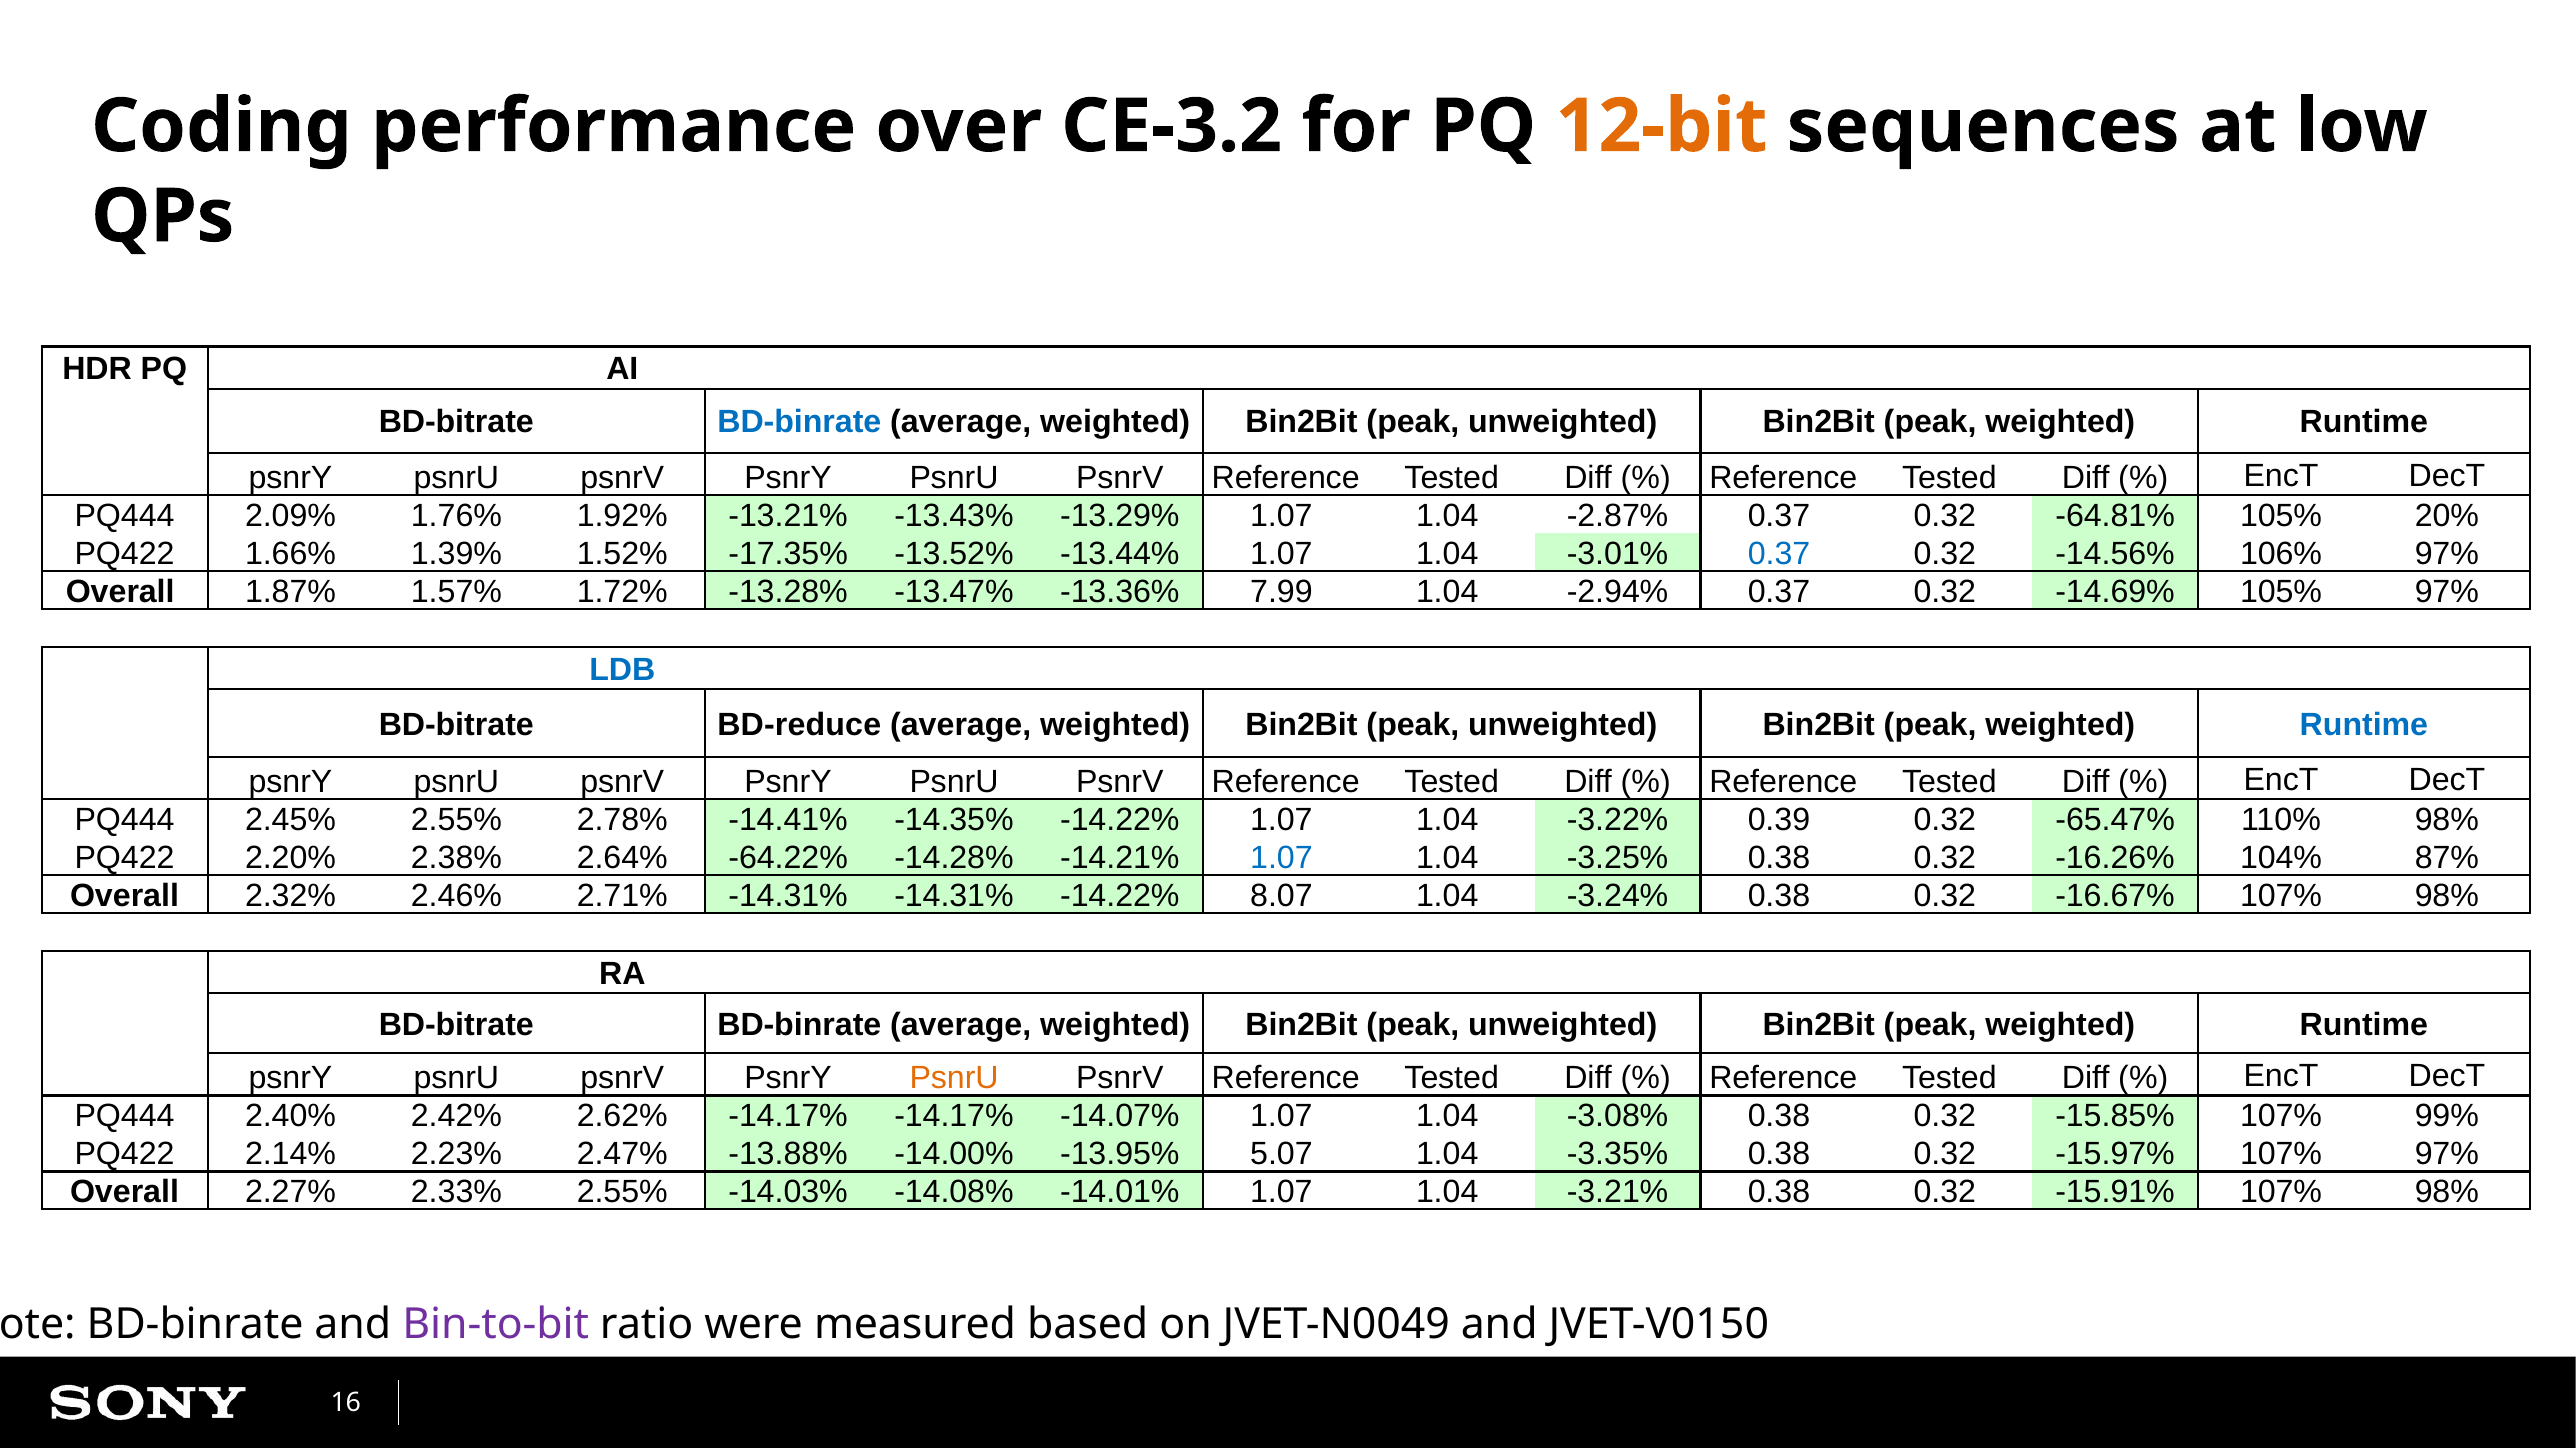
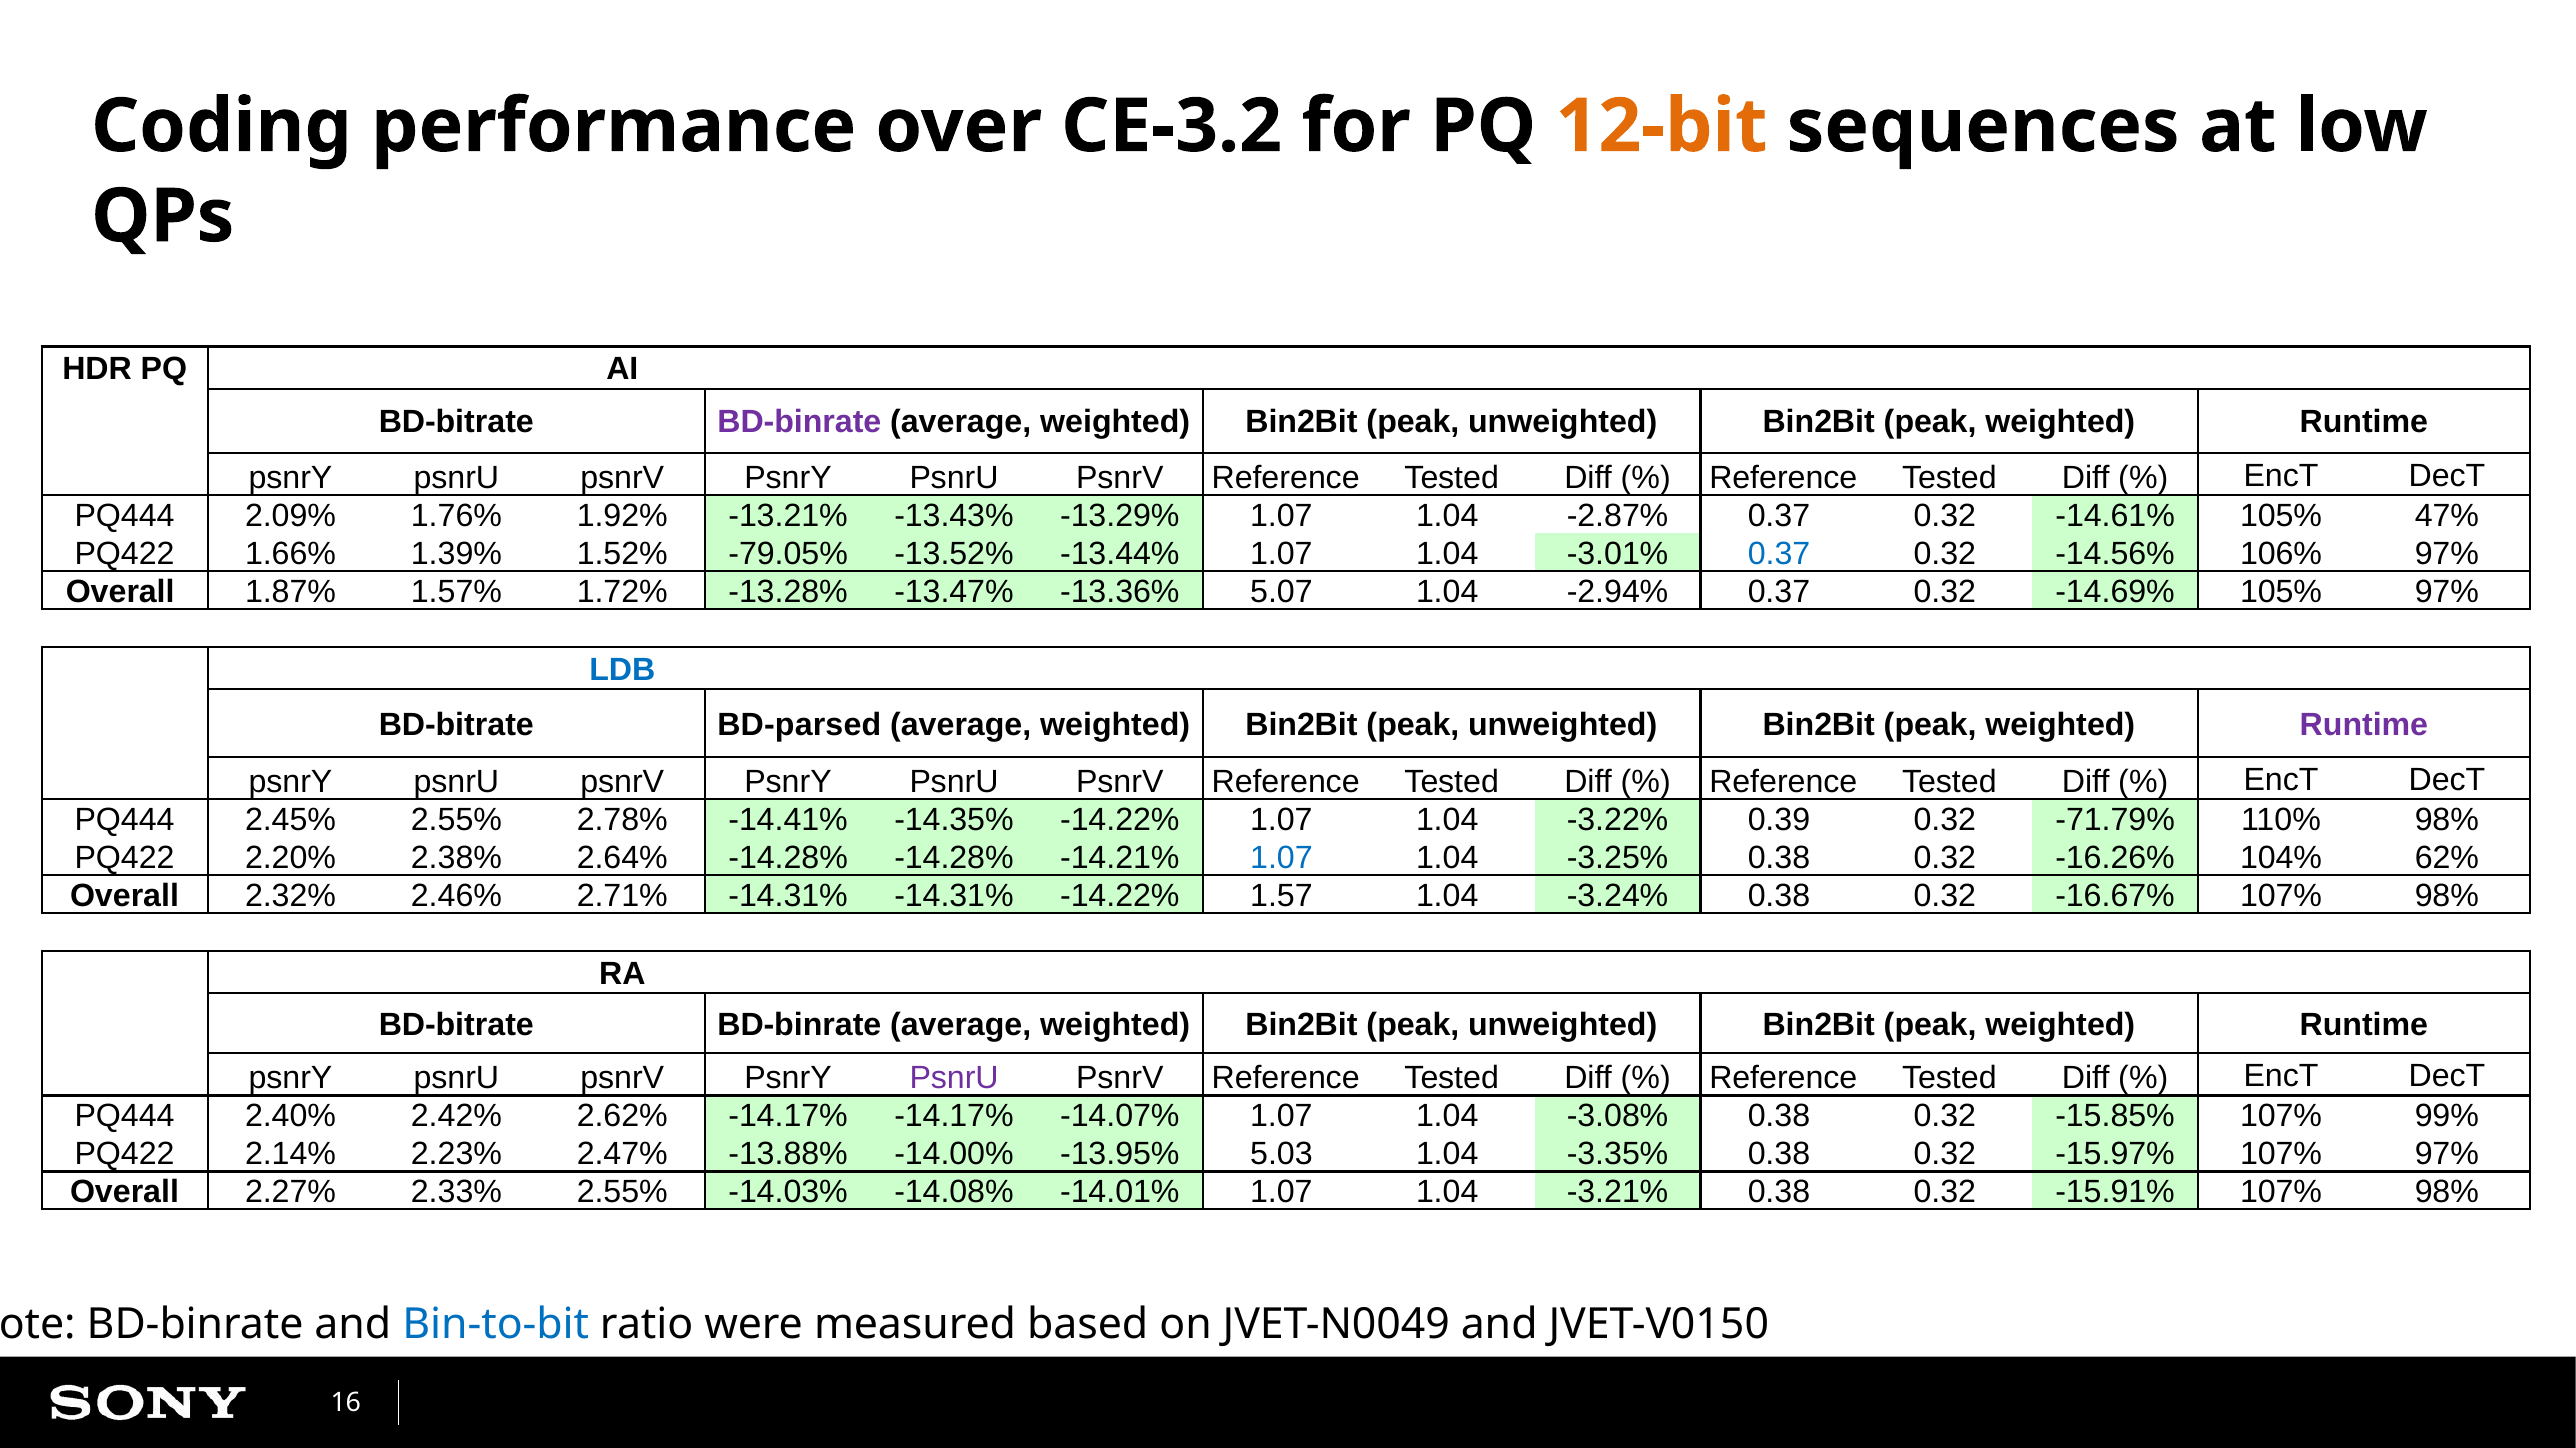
BD-binrate at (799, 422) colour: blue -> purple
-64.81%: -64.81% -> -14.61%
20%: 20% -> 47%
-17.35%: -17.35% -> -79.05%
7.99: 7.99 -> 5.07
BD-reduce: BD-reduce -> BD-parsed
Runtime at (2364, 724) colour: blue -> purple
-65.47%: -65.47% -> -71.79%
2.64% -64.22%: -64.22% -> -14.28%
87%: 87% -> 62%
8.07: 8.07 -> 1.57
PsnrU at (954, 1078) colour: orange -> purple
5.07: 5.07 -> 5.03
Bin-to-bit colour: purple -> blue
